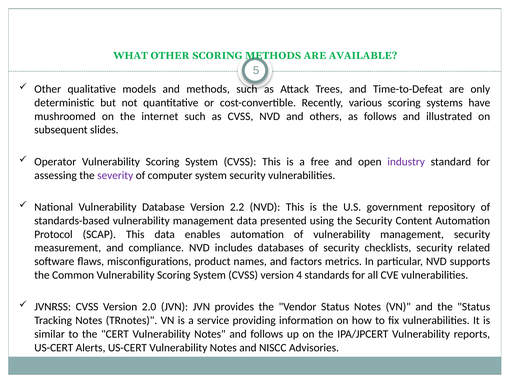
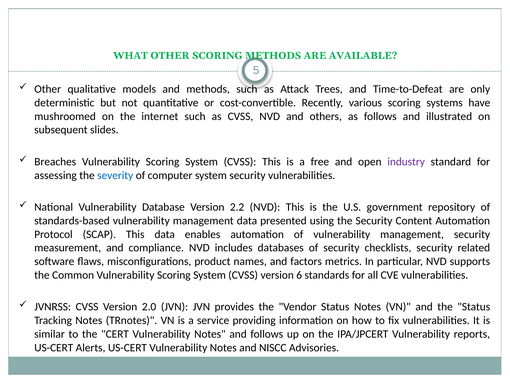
Operator: Operator -> Breaches
severity colour: purple -> blue
4: 4 -> 6
